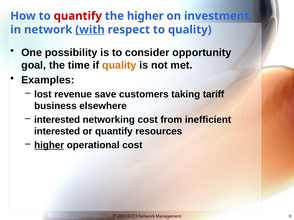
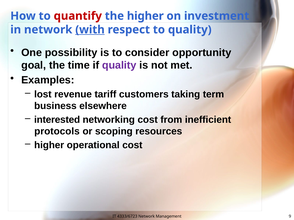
quality at (119, 65) colour: orange -> purple
save: save -> tariff
tariff: tariff -> term
interested at (57, 132): interested -> protocols
or quantify: quantify -> scoping
higher at (49, 145) underline: present -> none
